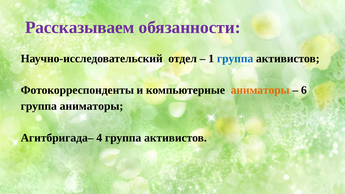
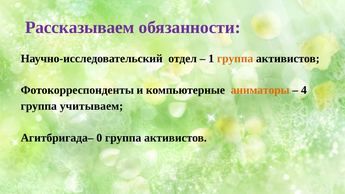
группа at (235, 59) colour: blue -> orange
6: 6 -> 4
группа аниматоры: аниматоры -> учитываем
4: 4 -> 0
